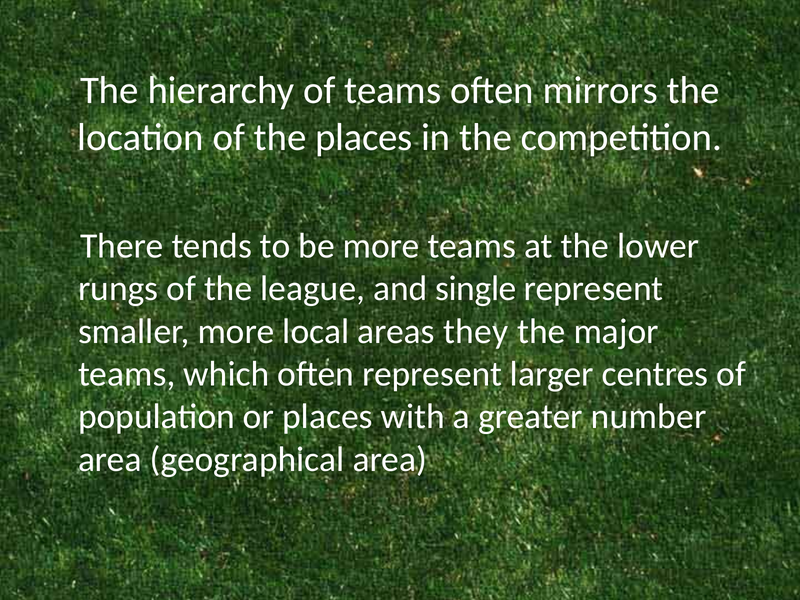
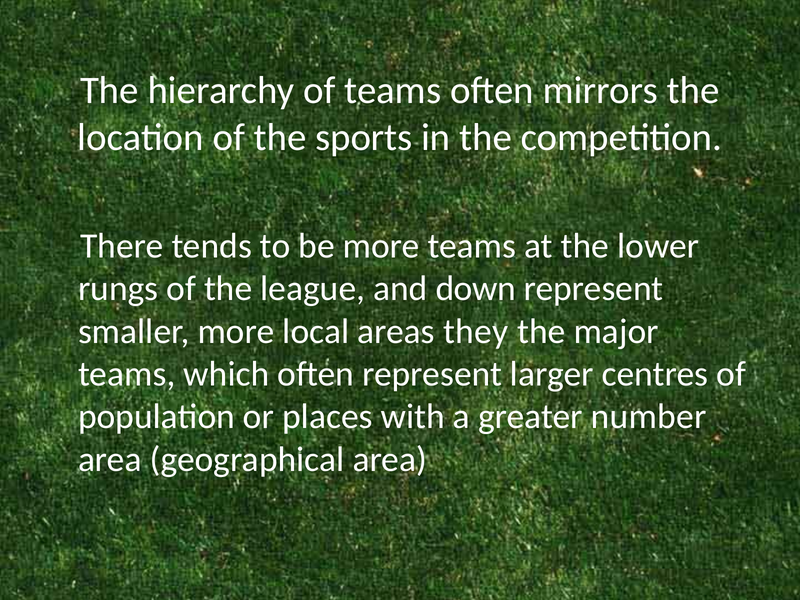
the places: places -> sports
single: single -> down
